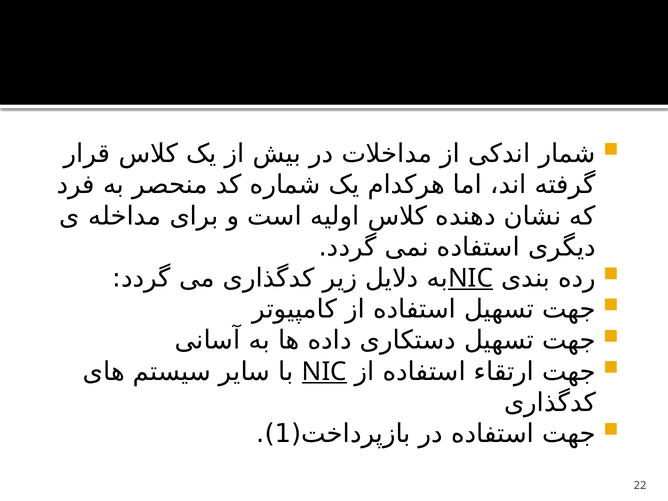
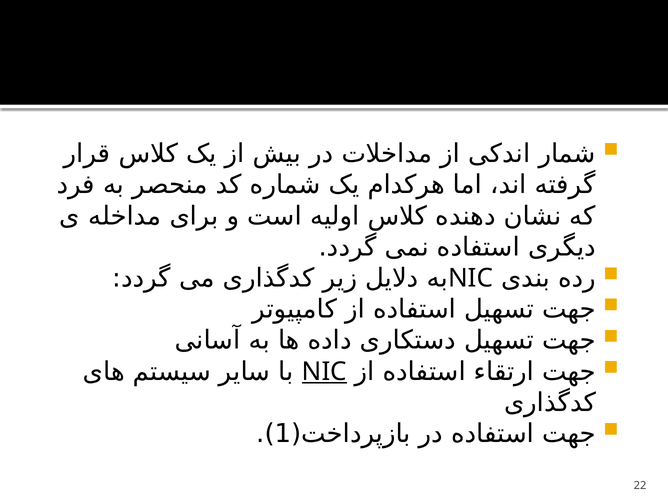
NIC at (470, 278) underline: present -> none
